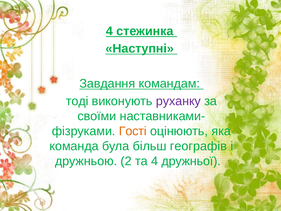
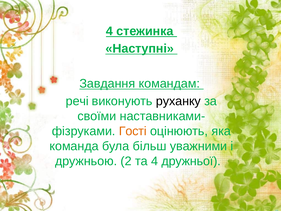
тоді: тоді -> речі
руханку colour: purple -> black
географів: географів -> уважними
